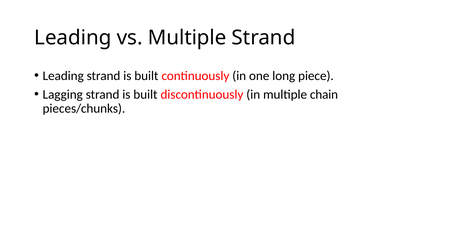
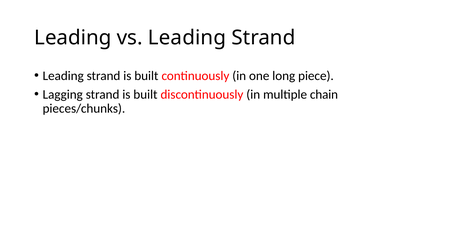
vs Multiple: Multiple -> Leading
